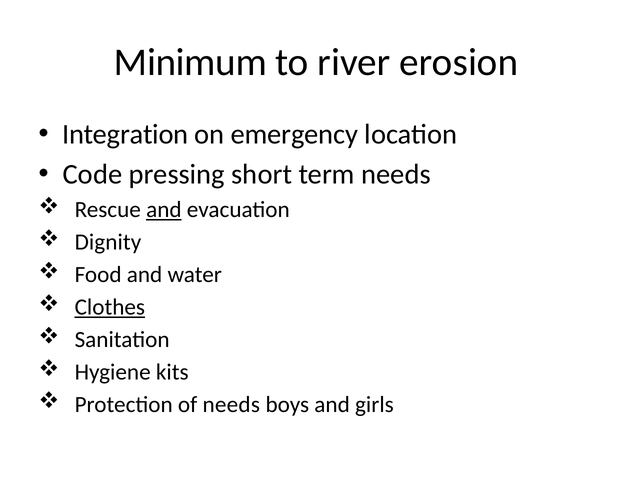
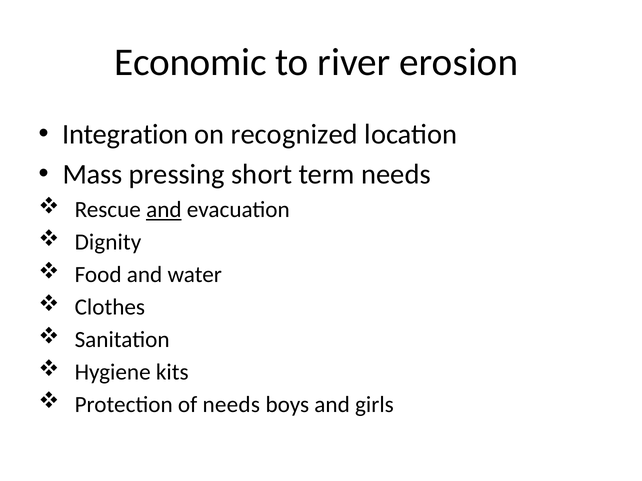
Minimum: Minimum -> Economic
emergency: emergency -> recognized
Code: Code -> Mass
Clothes underline: present -> none
